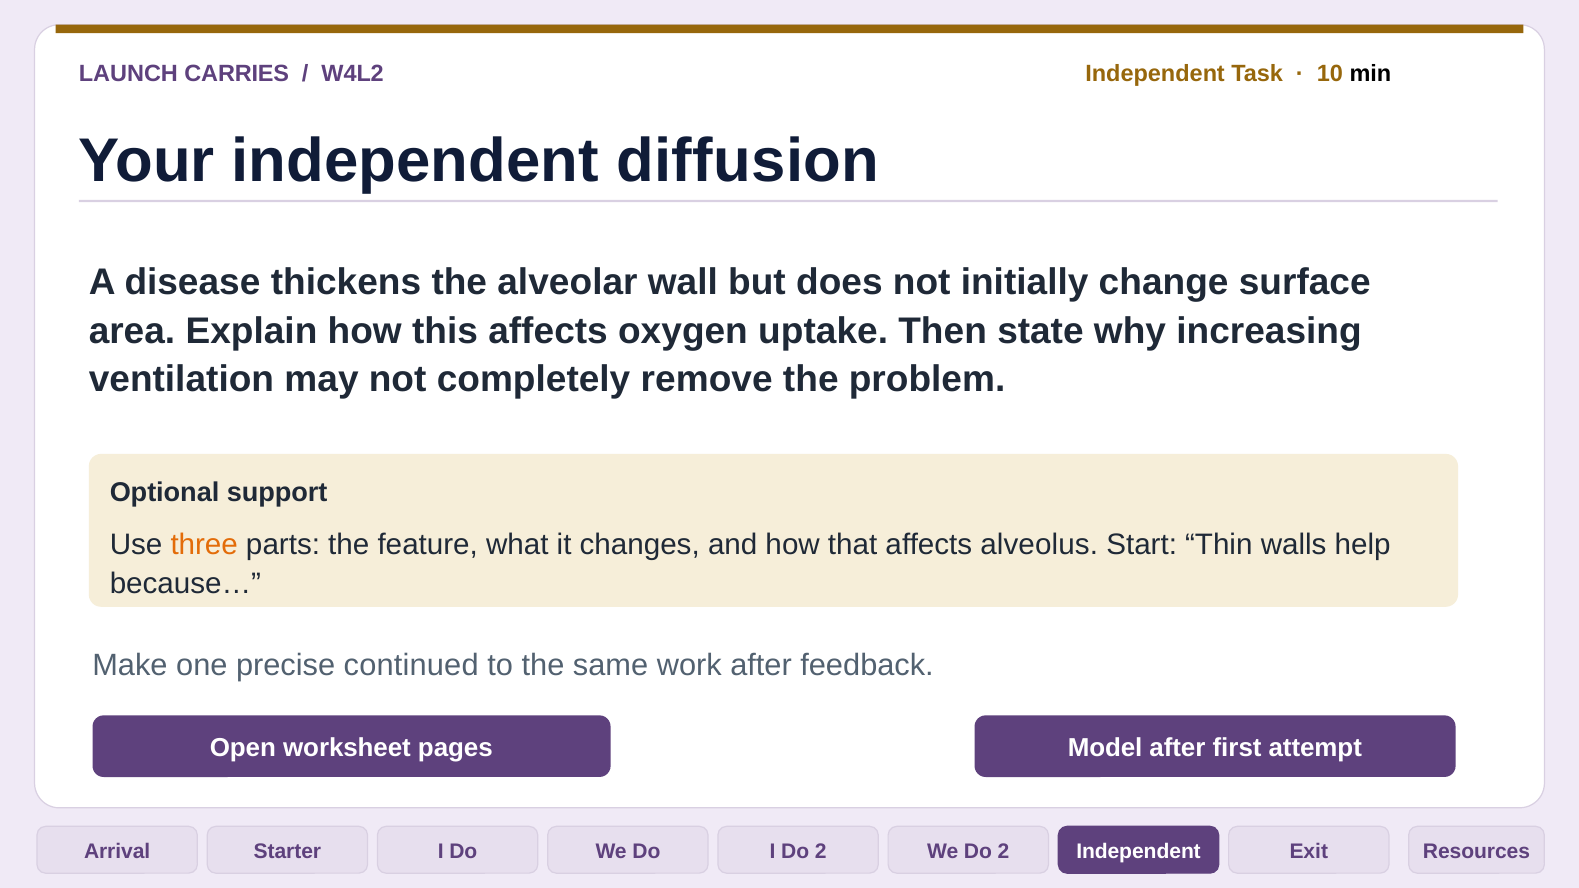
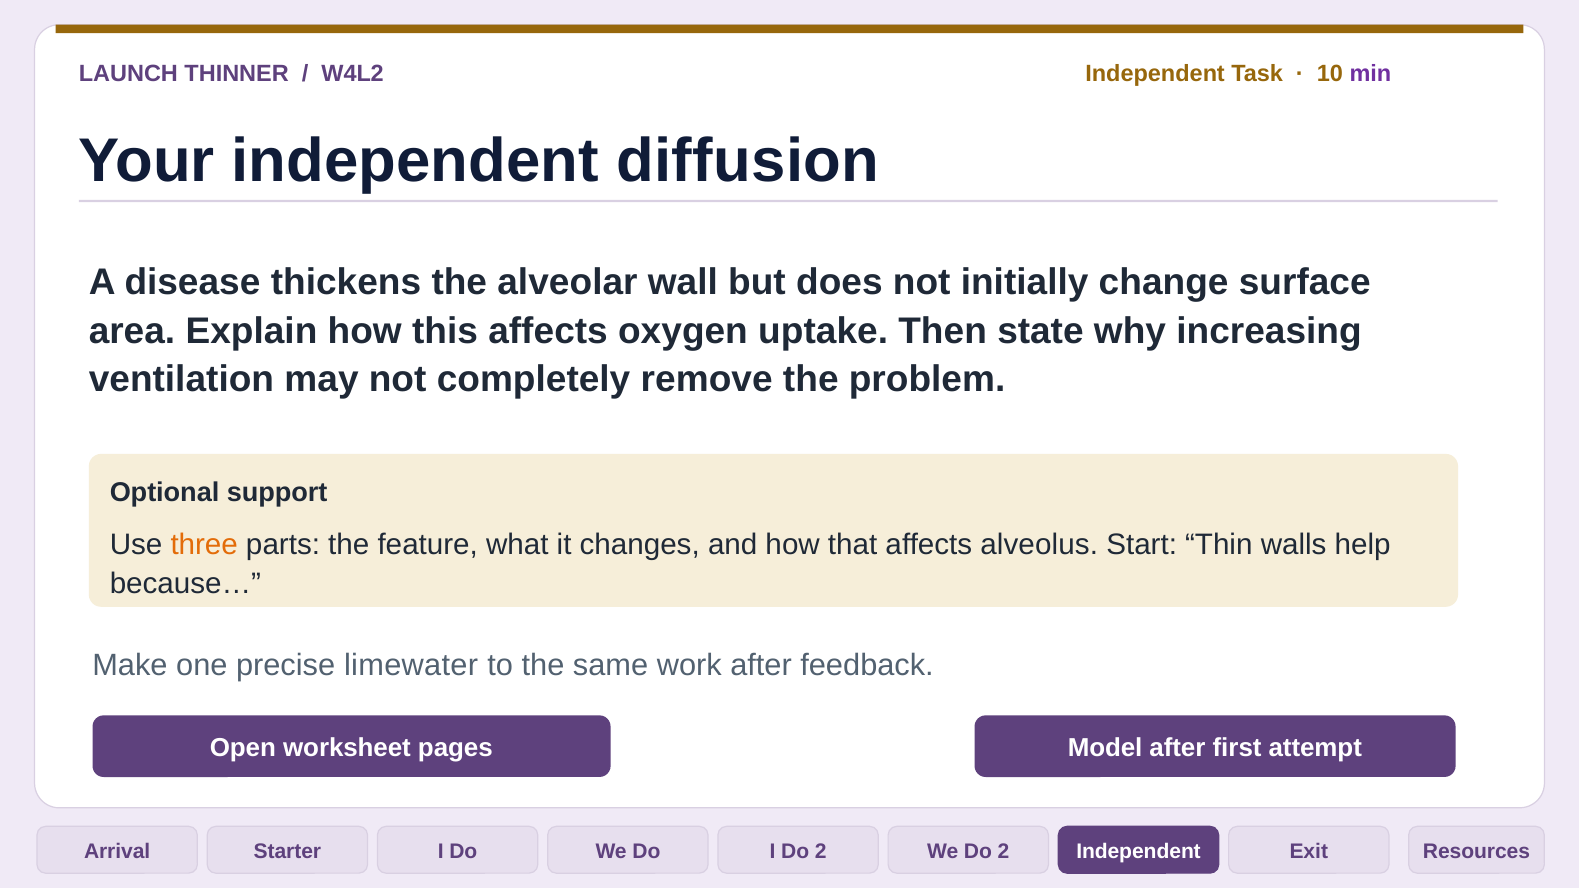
CARRIES: CARRIES -> THINNER
min colour: black -> purple
continued: continued -> limewater
